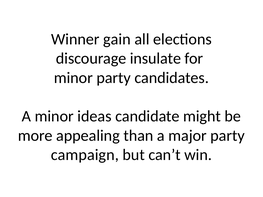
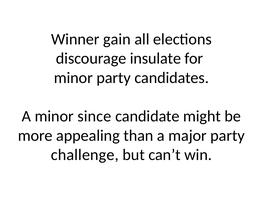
ideas: ideas -> since
campaign: campaign -> challenge
